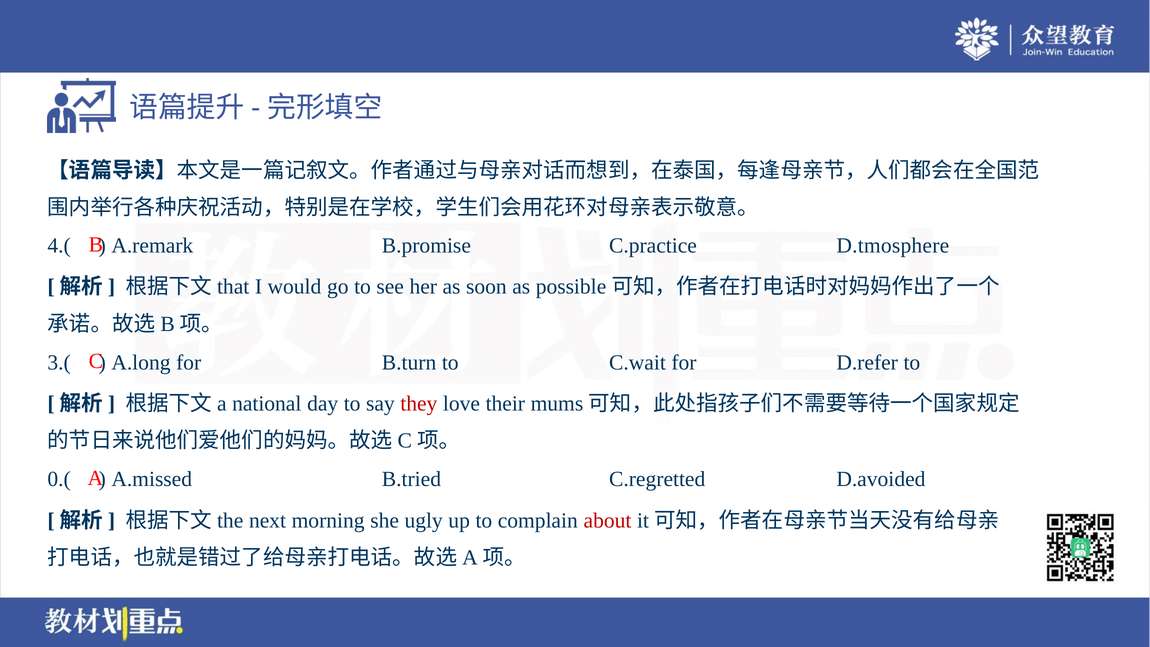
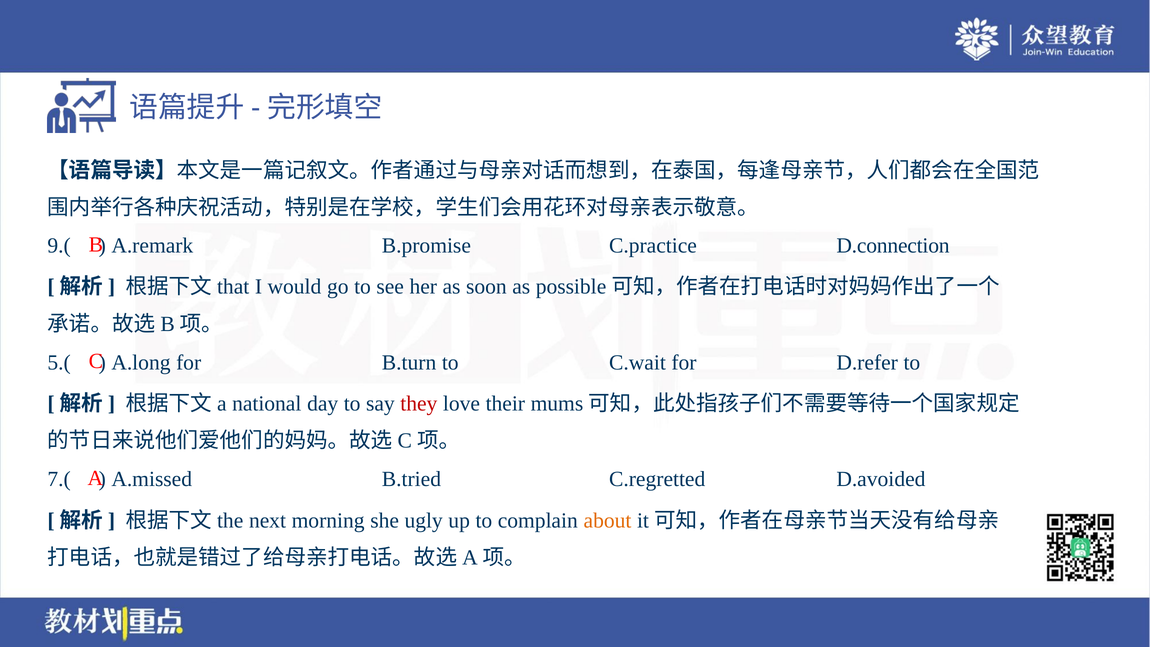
4.(: 4.( -> 9.(
D.tmosphere: D.tmosphere -> D.connection
3.(: 3.( -> 5.(
0.(: 0.( -> 7.(
about colour: red -> orange
